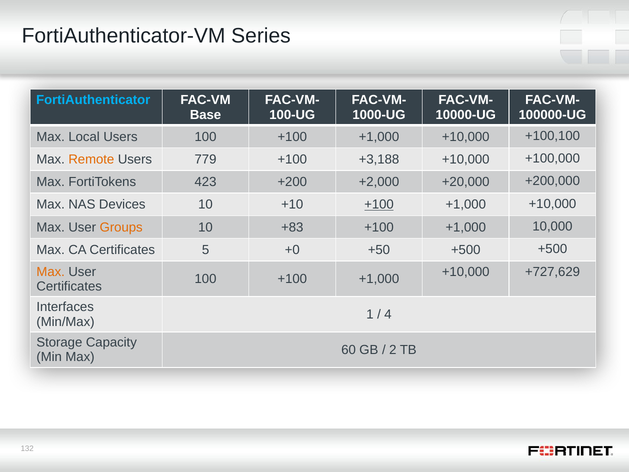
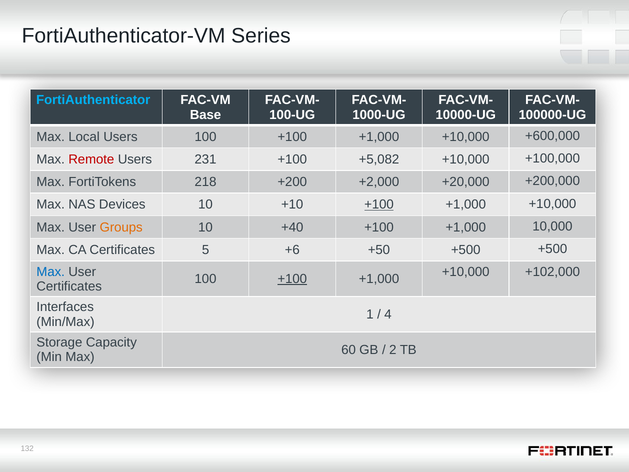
+100,100: +100,100 -> +600,000
Remote colour: orange -> red
779: 779 -> 231
+3,188: +3,188 -> +5,082
423: 423 -> 218
+83: +83 -> +40
+0: +0 -> +6
Max at (51, 272) colour: orange -> blue
+727,629: +727,629 -> +102,000
+100 at (292, 279) underline: none -> present
